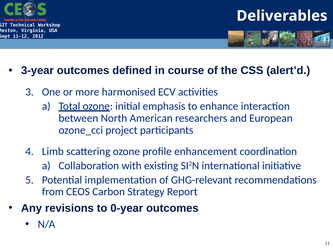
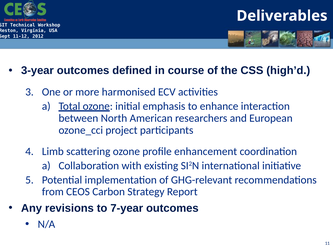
alert’d: alert’d -> high’d
0-year: 0-year -> 7-year
